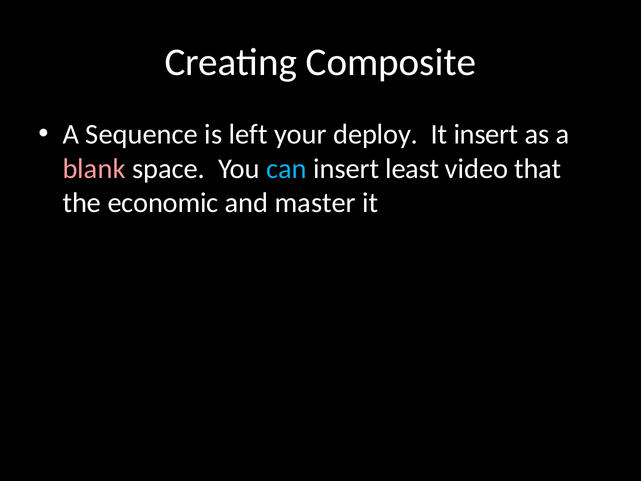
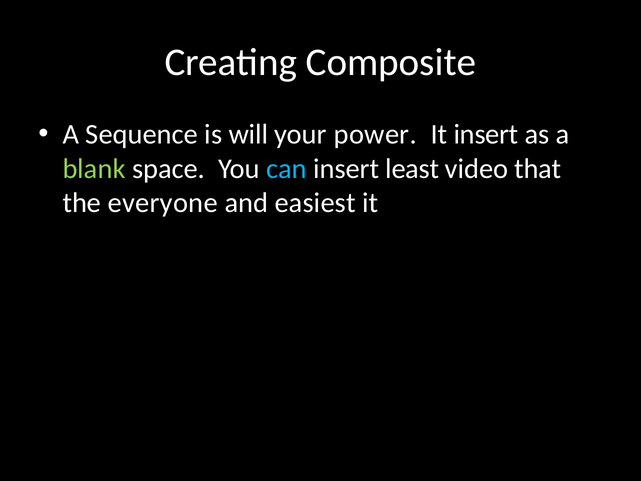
left: left -> will
deploy: deploy -> power
blank colour: pink -> light green
economic: economic -> everyone
master: master -> easiest
